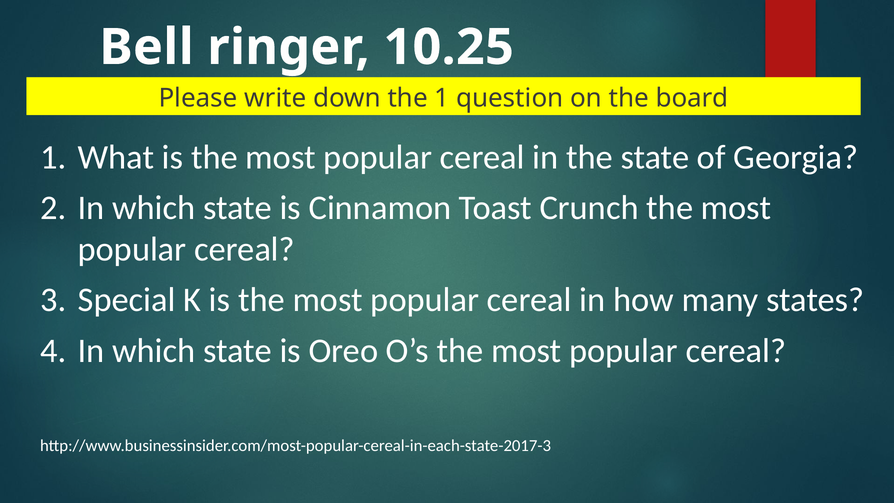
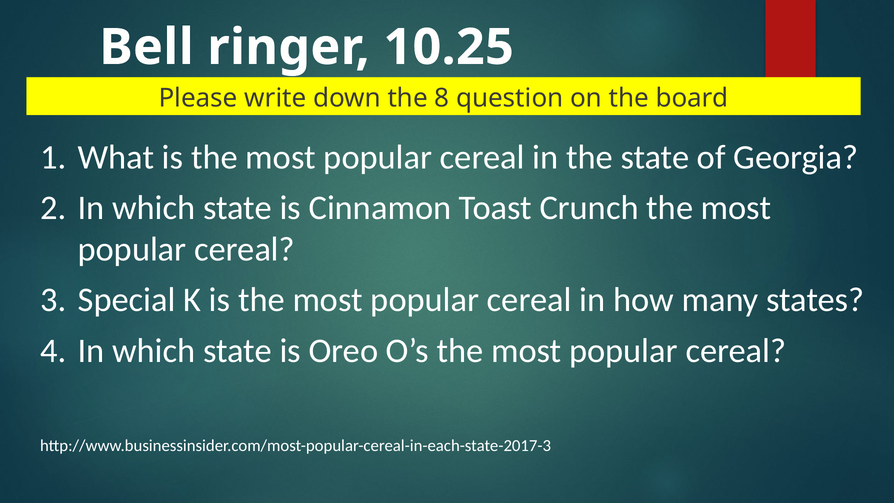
the 1: 1 -> 8
